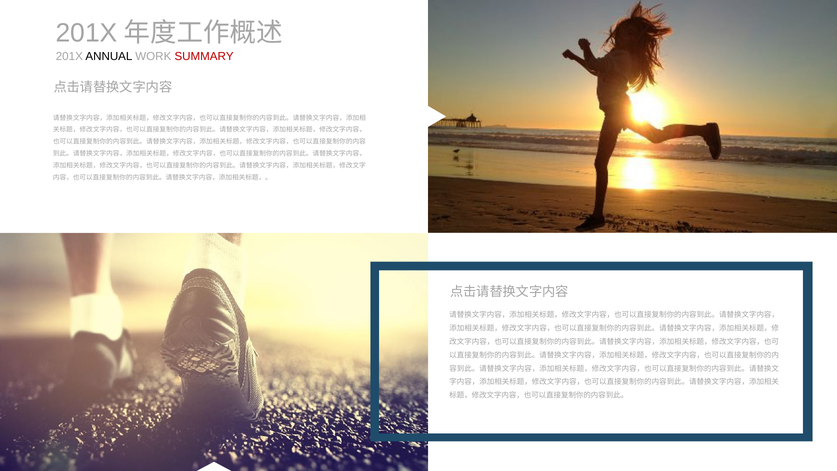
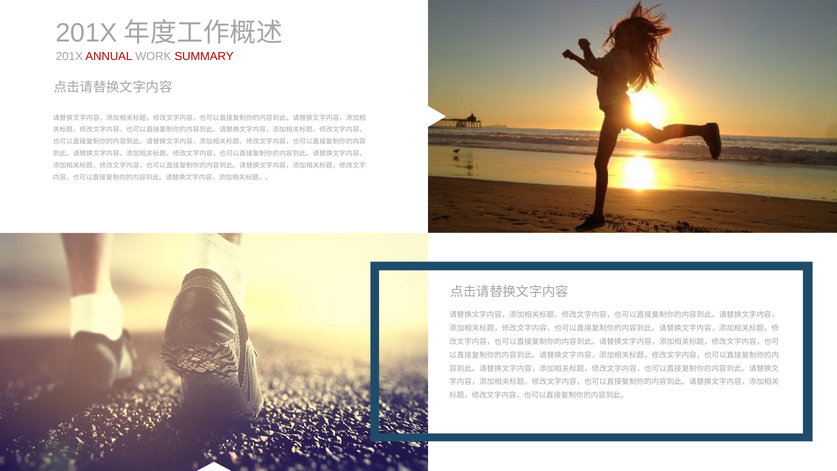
ANNUAL colour: black -> red
